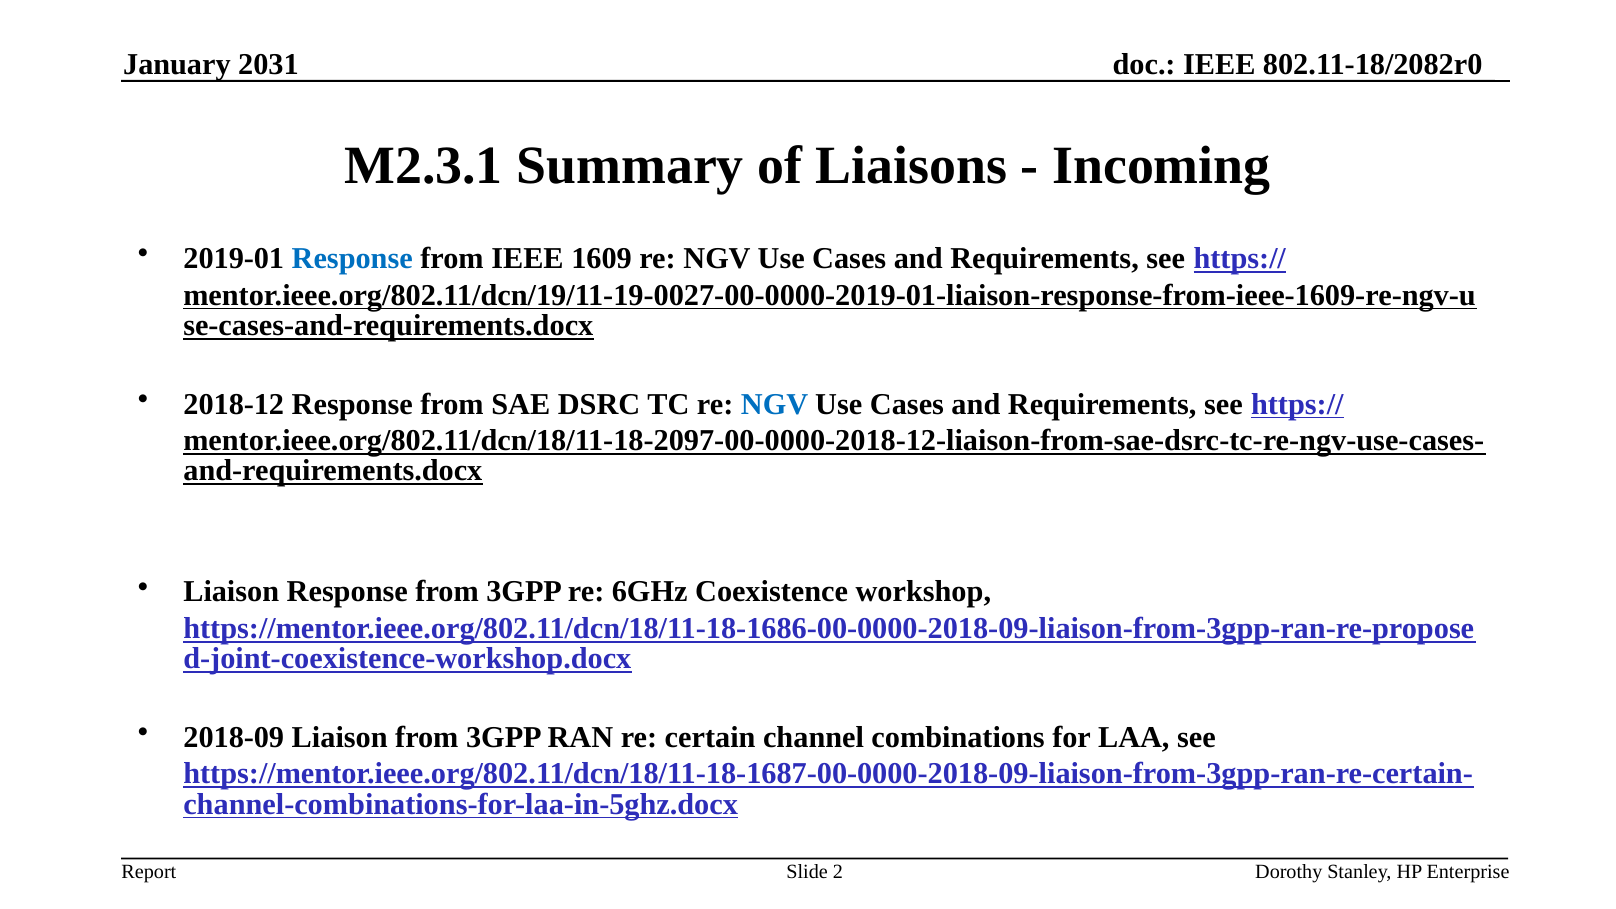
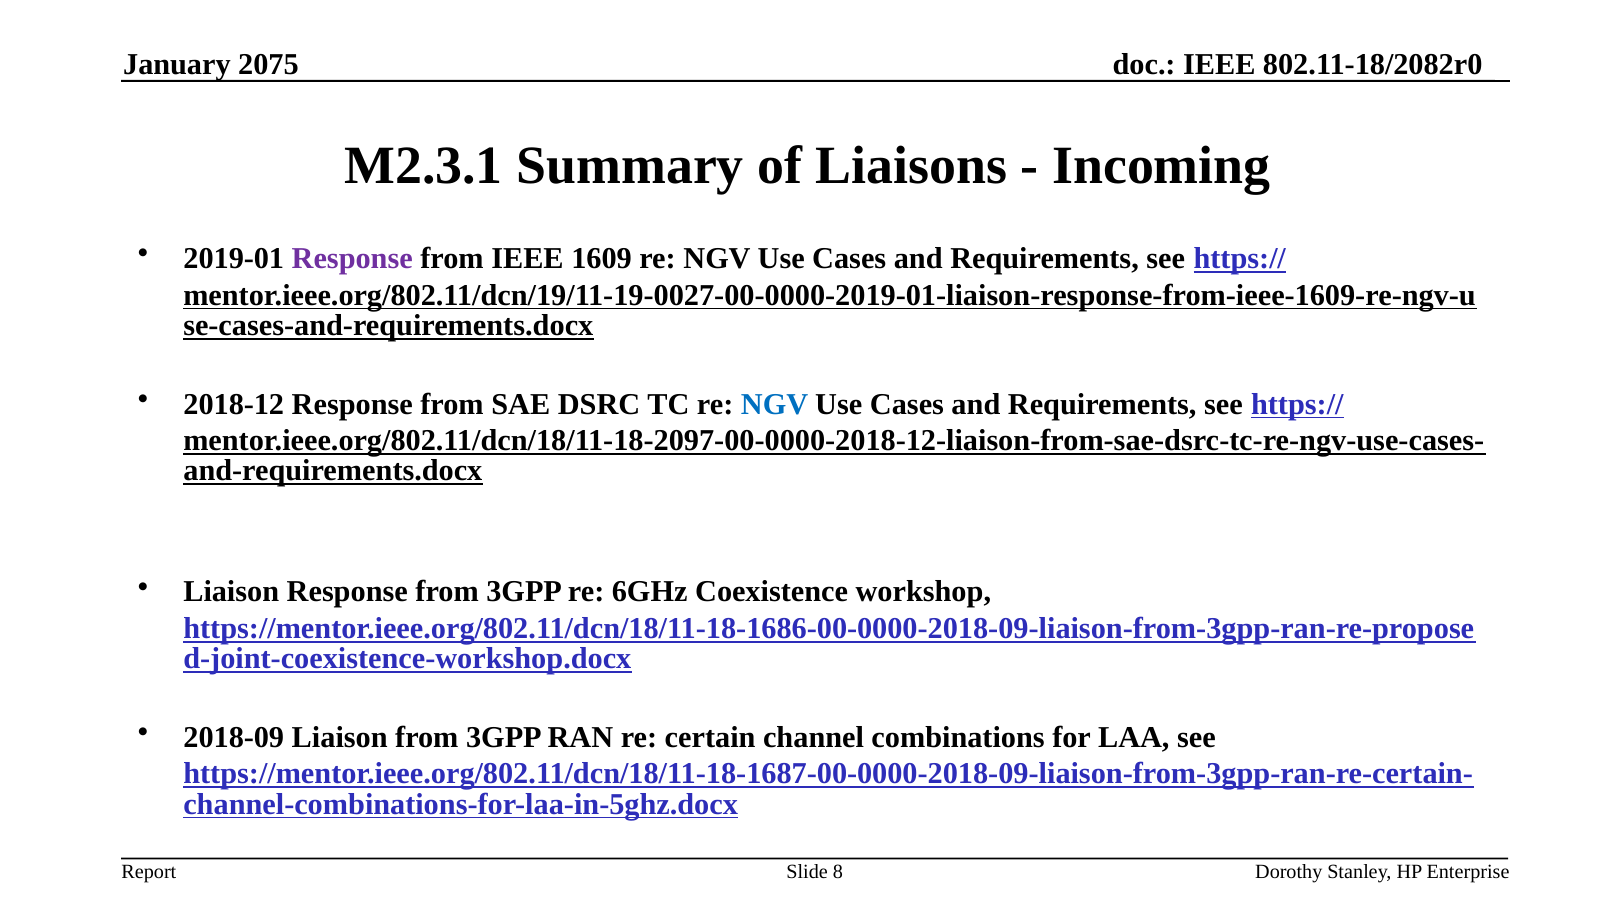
2031: 2031 -> 2075
Response at (352, 259) colour: blue -> purple
2: 2 -> 8
